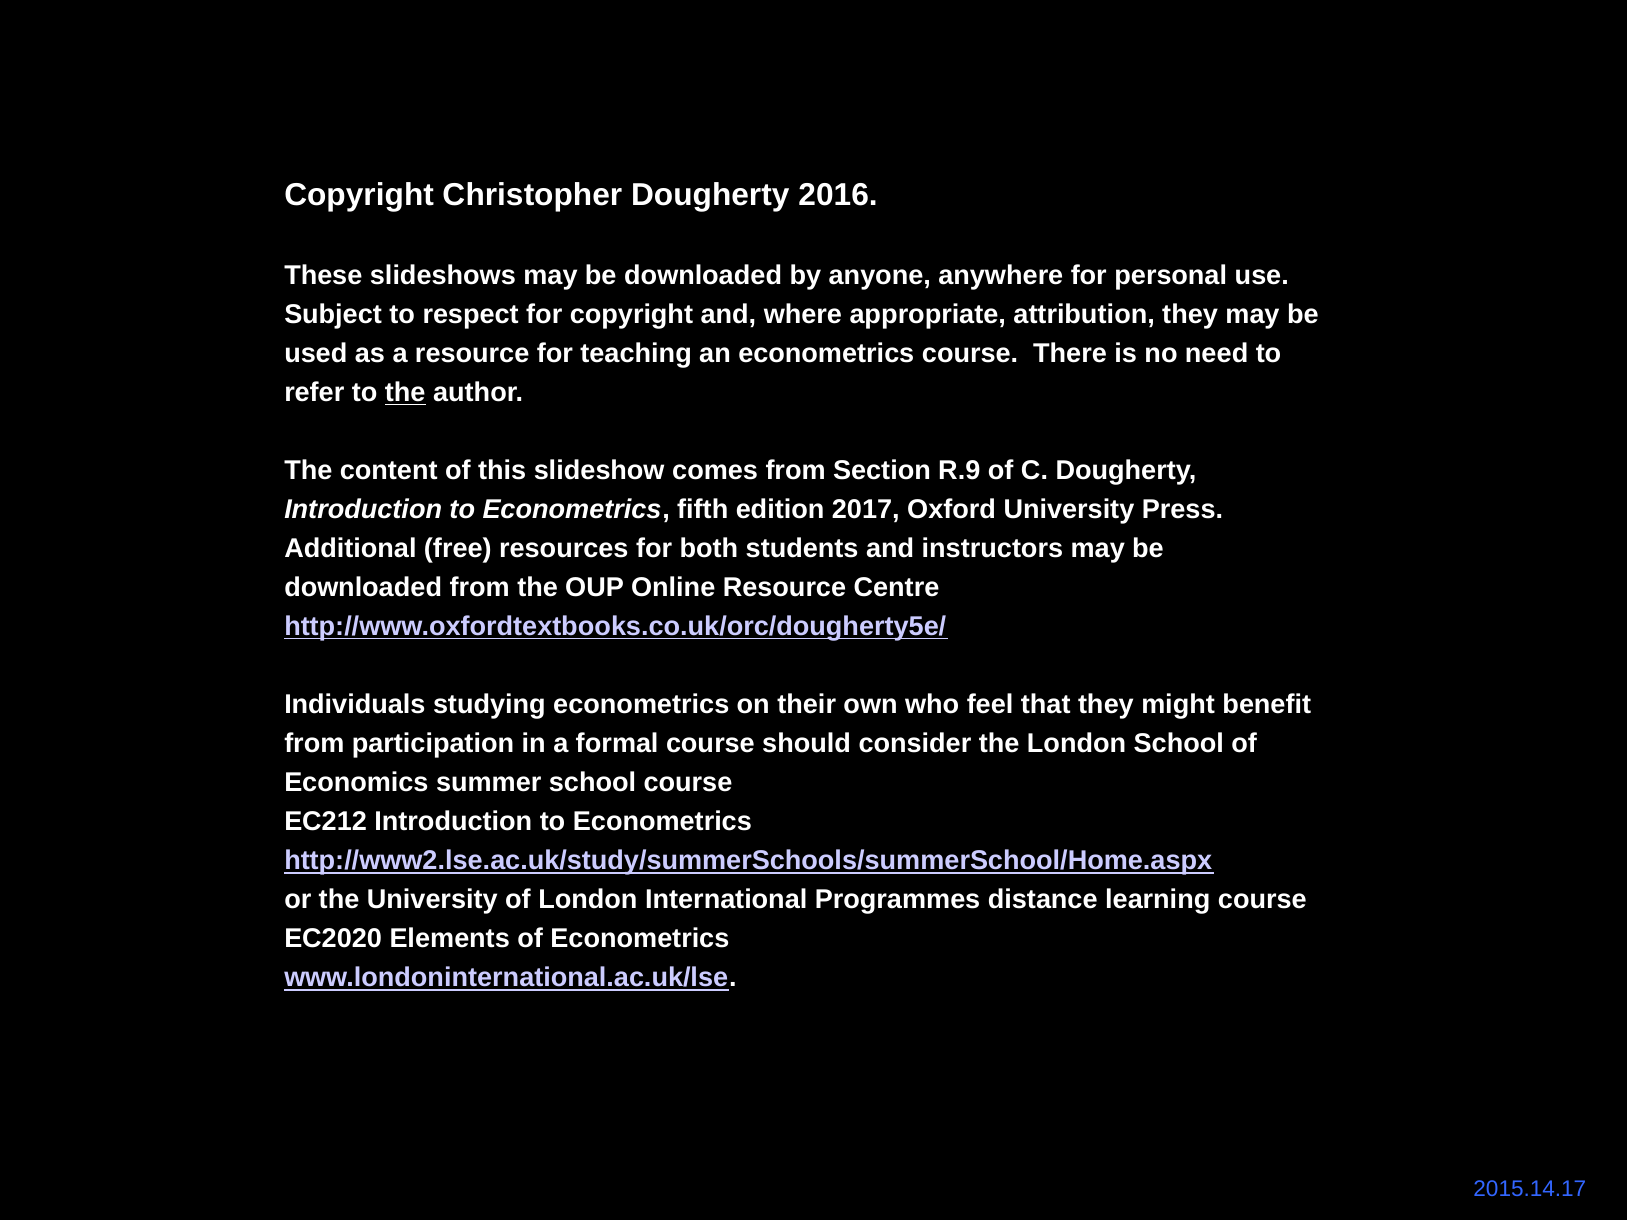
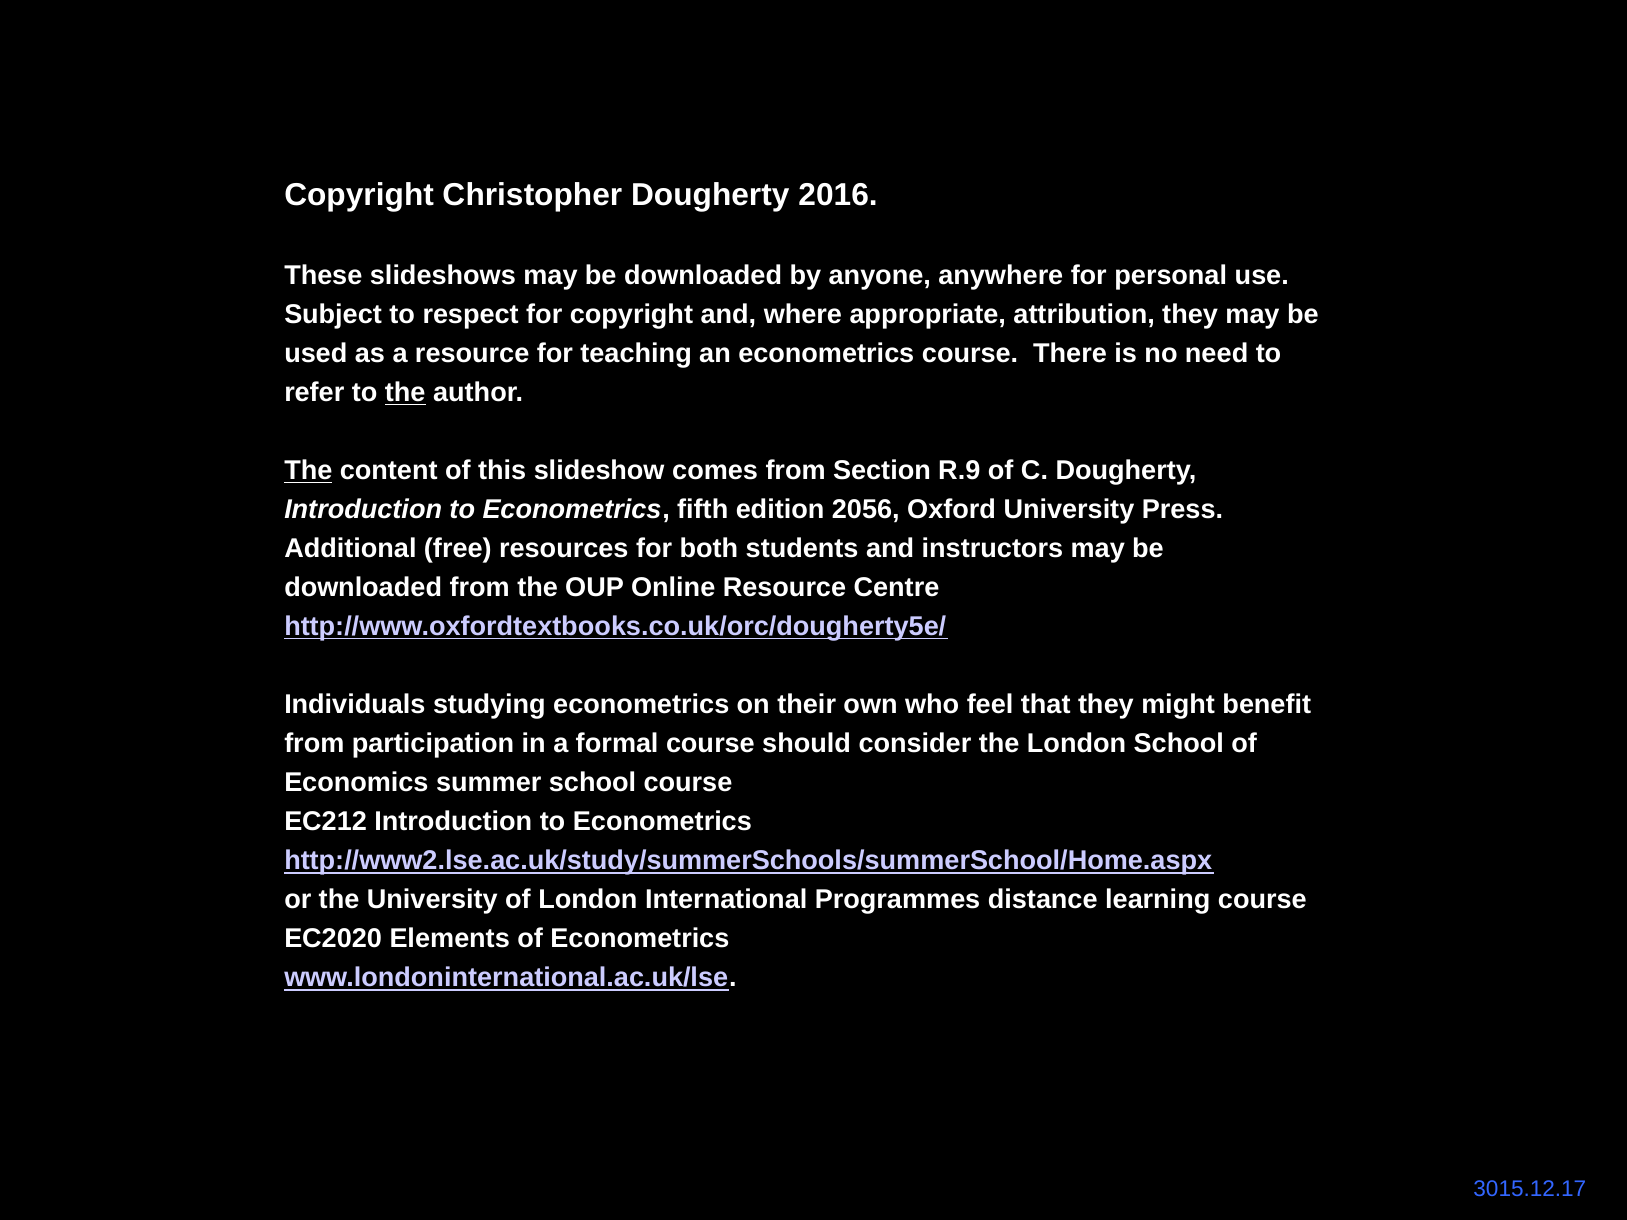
The at (308, 471) underline: none -> present
2017: 2017 -> 2056
2015.14.17: 2015.14.17 -> 3015.12.17
